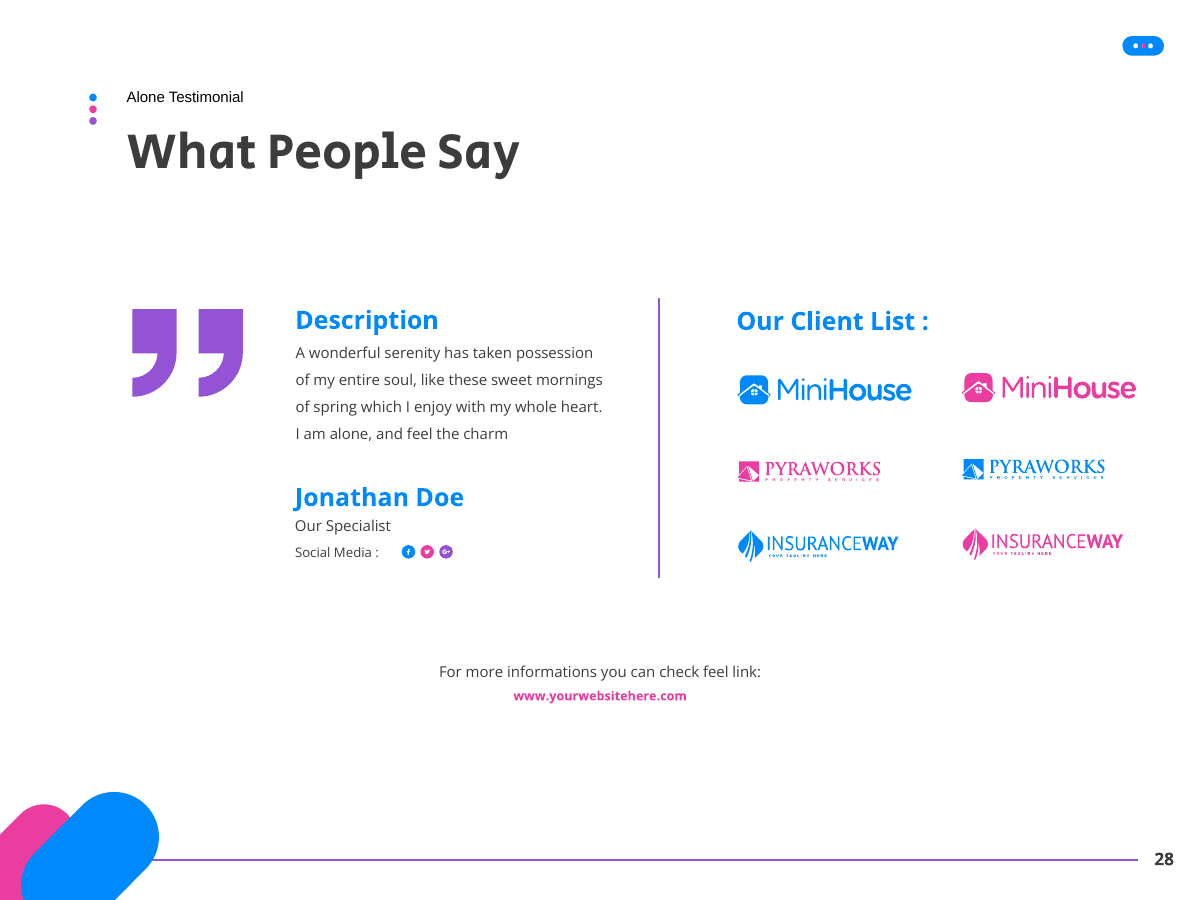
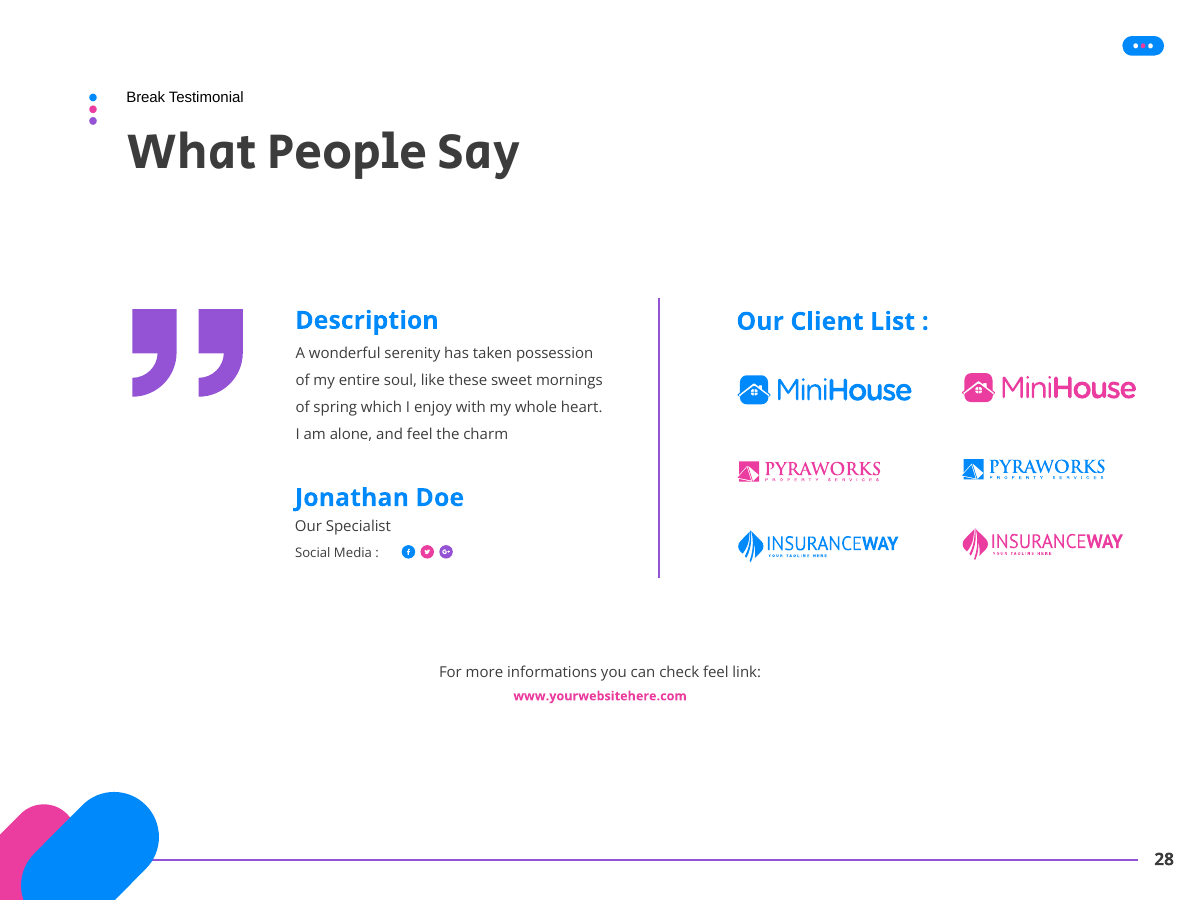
Alone at (146, 98): Alone -> Break
